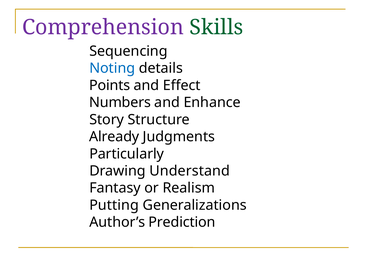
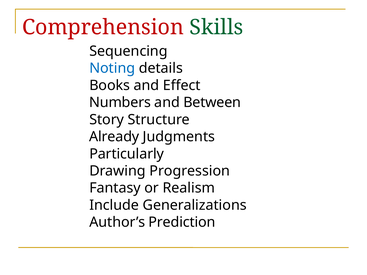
Comprehension colour: purple -> red
Points: Points -> Books
Enhance: Enhance -> Between
Understand: Understand -> Progression
Putting: Putting -> Include
